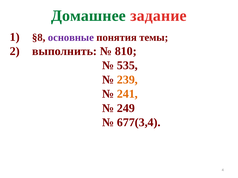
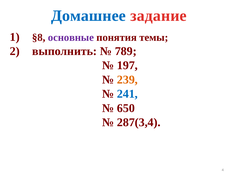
Домашнее colour: green -> blue
810: 810 -> 789
535: 535 -> 197
241 colour: orange -> blue
249: 249 -> 650
677(3,4: 677(3,4 -> 287(3,4
